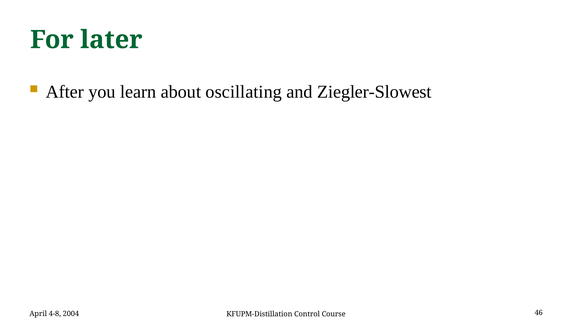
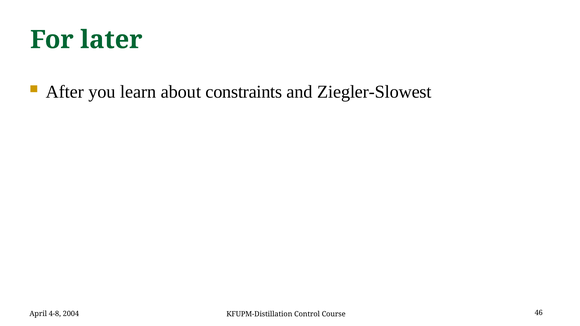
oscillating: oscillating -> constraints
